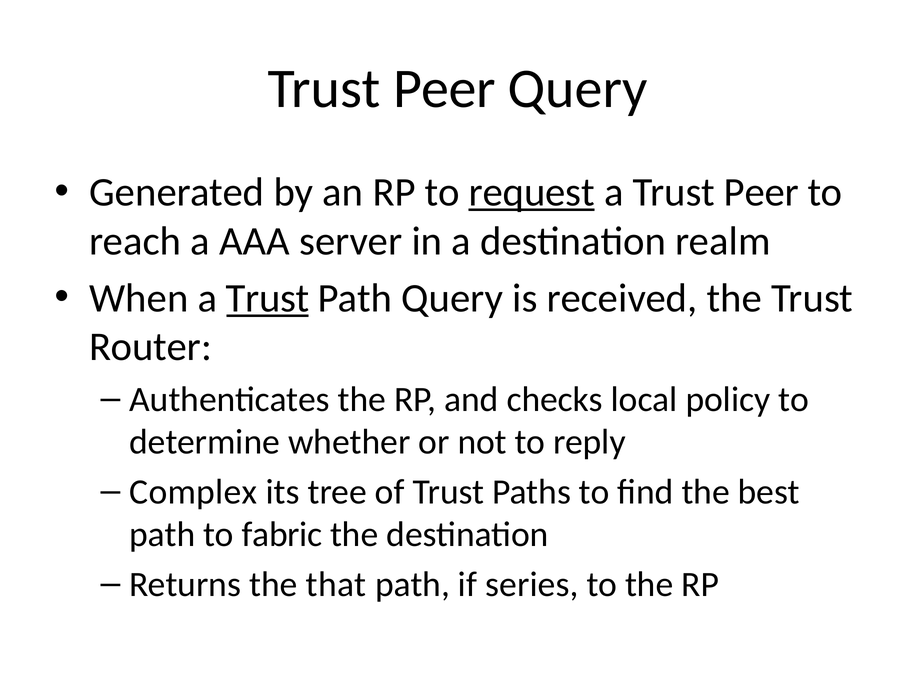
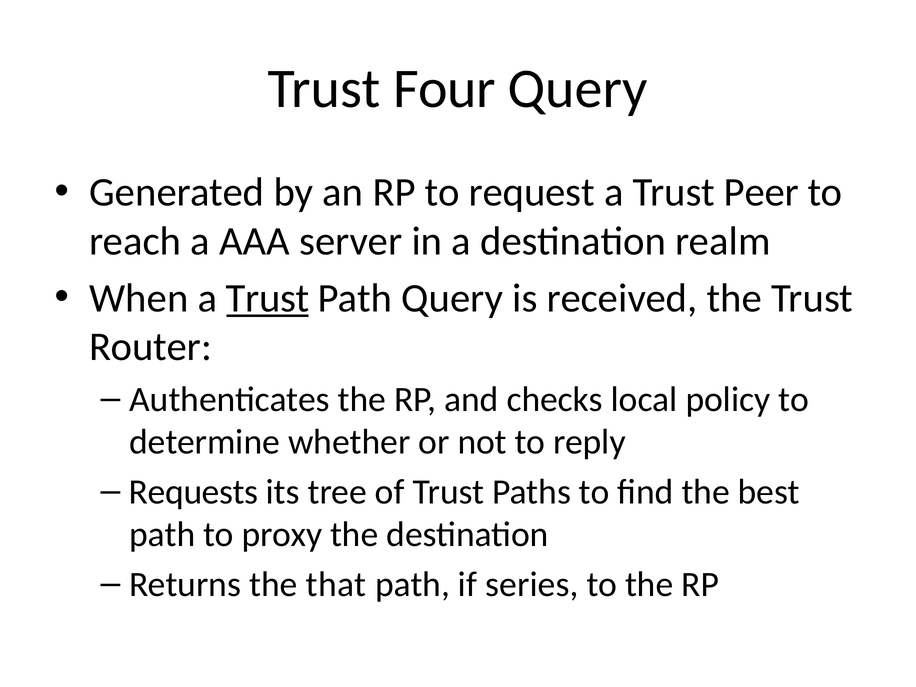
Peer at (444, 89): Peer -> Four
request underline: present -> none
Complex: Complex -> Requests
fabric: fabric -> proxy
